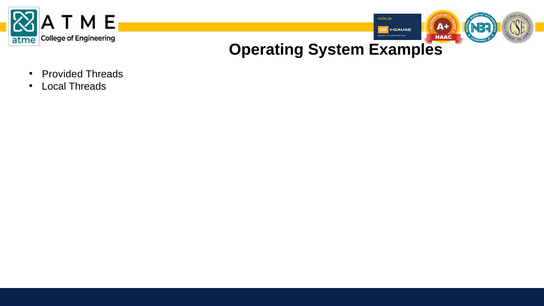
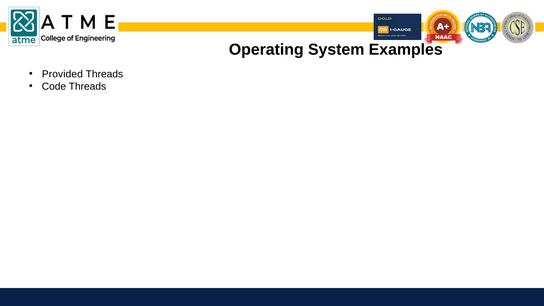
Local: Local -> Code
